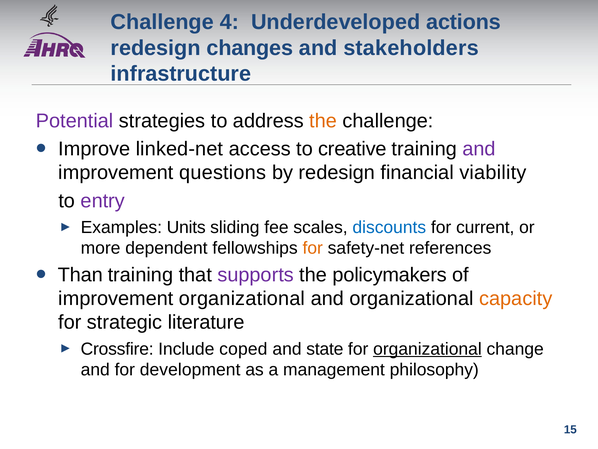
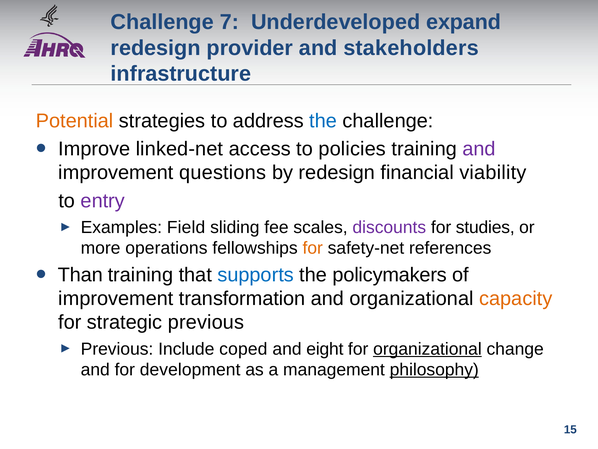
4: 4 -> 7
actions: actions -> expand
changes: changes -> provider
Potential colour: purple -> orange
the at (323, 121) colour: orange -> blue
creative: creative -> policies
Units: Units -> Field
discounts colour: blue -> purple
current: current -> studies
dependent: dependent -> operations
supports colour: purple -> blue
improvement organizational: organizational -> transformation
strategic literature: literature -> previous
Crossfire at (117, 349): Crossfire -> Previous
state: state -> eight
philosophy underline: none -> present
